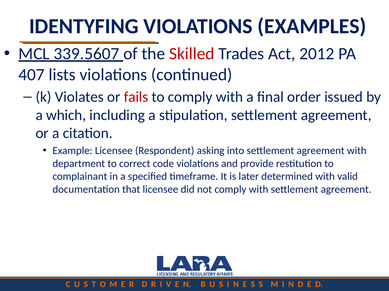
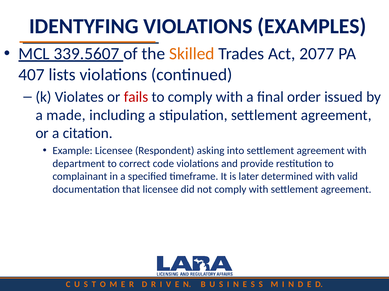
Skilled colour: red -> orange
2012: 2012 -> 2077
which: which -> made
